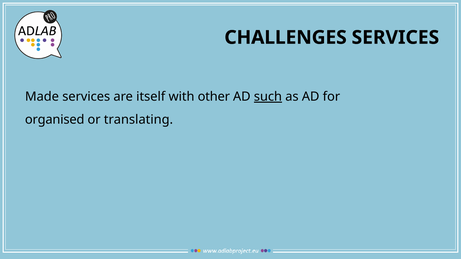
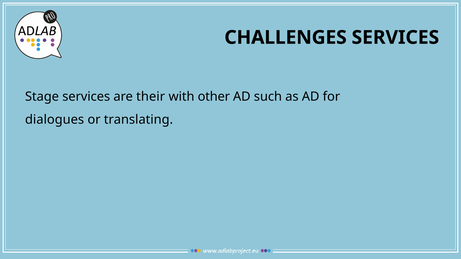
Made: Made -> Stage
itself: itself -> their
such underline: present -> none
organised: organised -> dialogues
